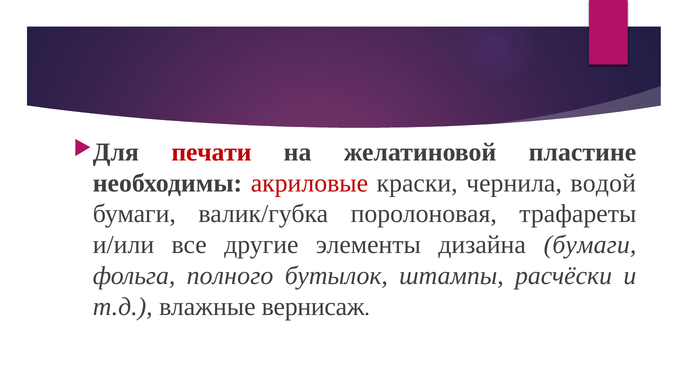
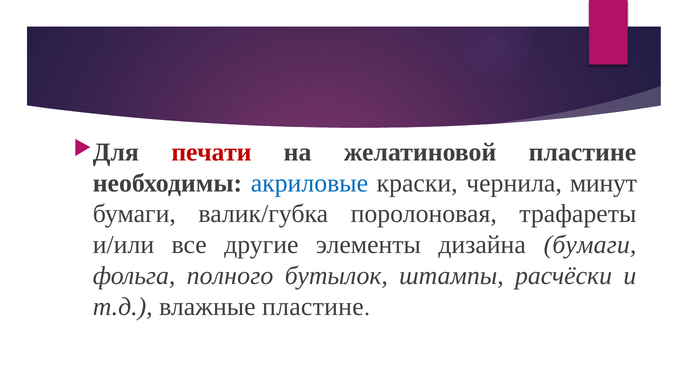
акриловые colour: red -> blue
водой: водой -> минут
влажные вернисаж: вернисаж -> пластине
